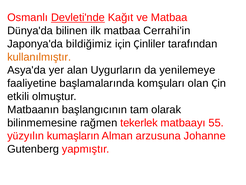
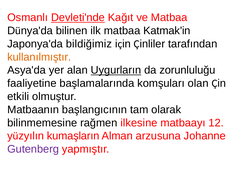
Cerrahi'in: Cerrahi'in -> Katmak'in
Uygurların underline: none -> present
yenilemeye: yenilemeye -> zorunluluğu
tekerlek: tekerlek -> ilkesine
55: 55 -> 12
Gutenberg colour: black -> purple
